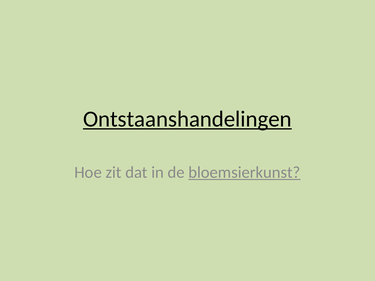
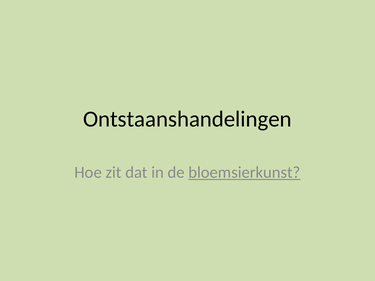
Ontstaanshandelingen underline: present -> none
